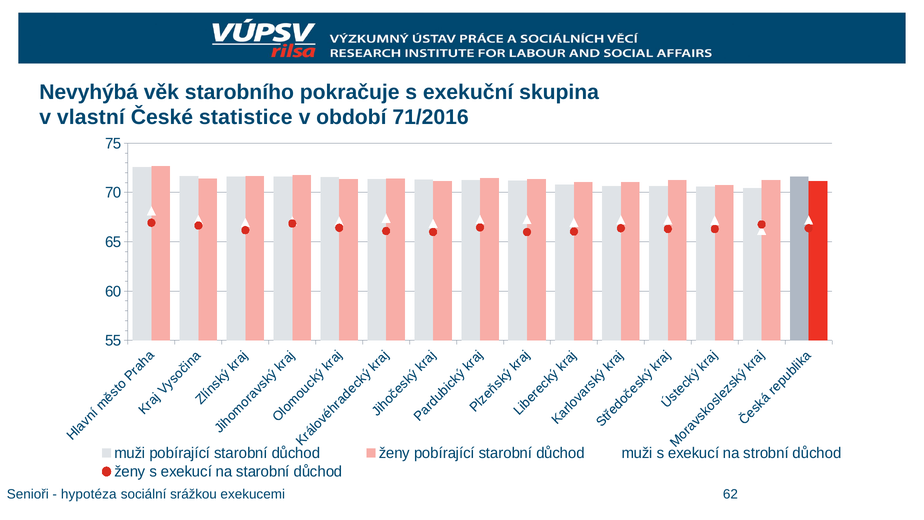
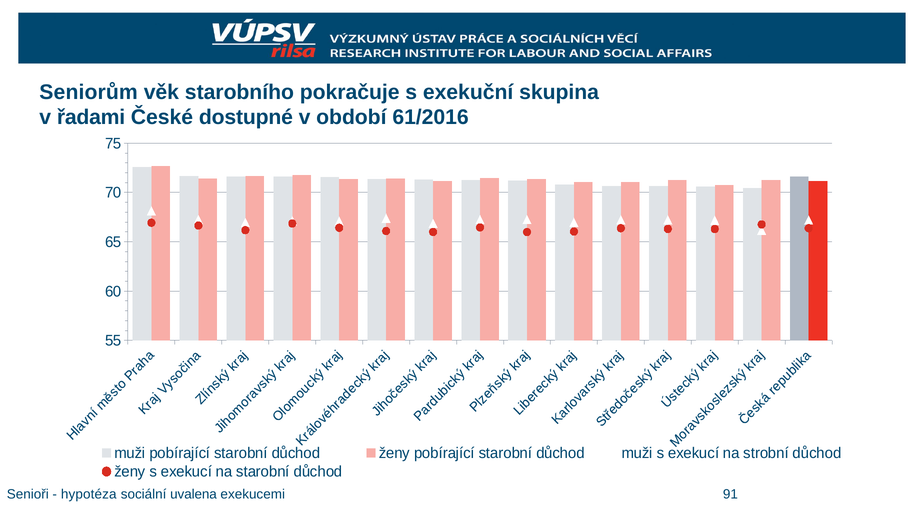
Nevyhýbá: Nevyhýbá -> Seniorům
vlastní: vlastní -> řadami
statistice: statistice -> dostupné
71/2016: 71/2016 -> 61/2016
srážkou: srážkou -> uvalena
62: 62 -> 91
